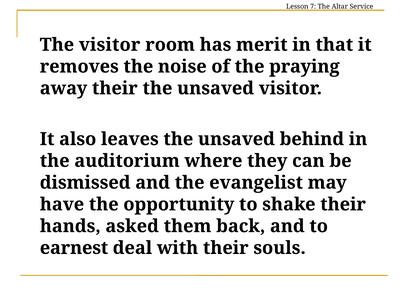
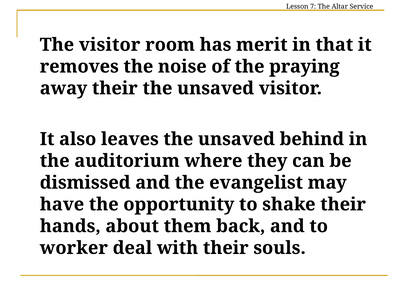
asked: asked -> about
earnest: earnest -> worker
